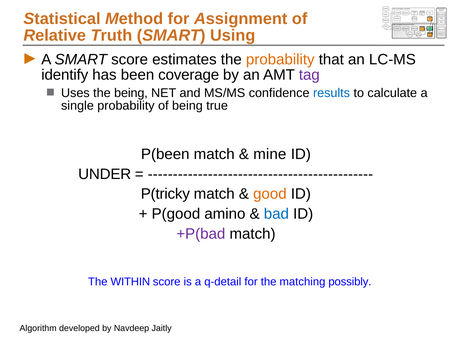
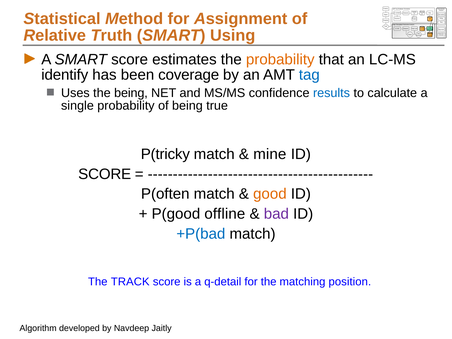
tag at (309, 75) colour: purple -> blue
P(been: P(been -> P(tricky
UNDER at (105, 174): UNDER -> SCORE
P(tricky: P(tricky -> P(often
amino: amino -> offline
bad colour: blue -> purple
+P(bad colour: purple -> blue
WITHIN: WITHIN -> TRACK
possibly: possibly -> position
